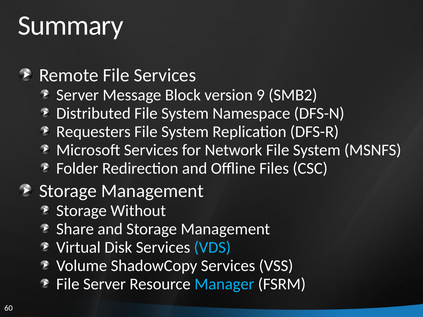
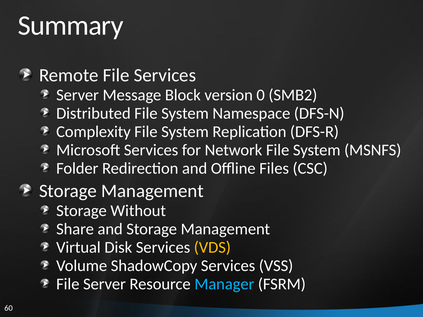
9: 9 -> 0
Requesters: Requesters -> Complexity
VDS colour: light blue -> yellow
